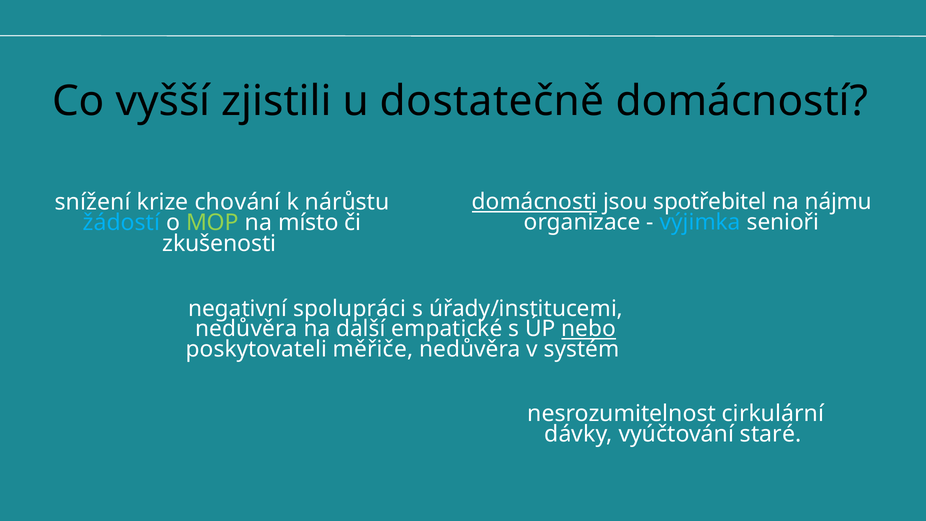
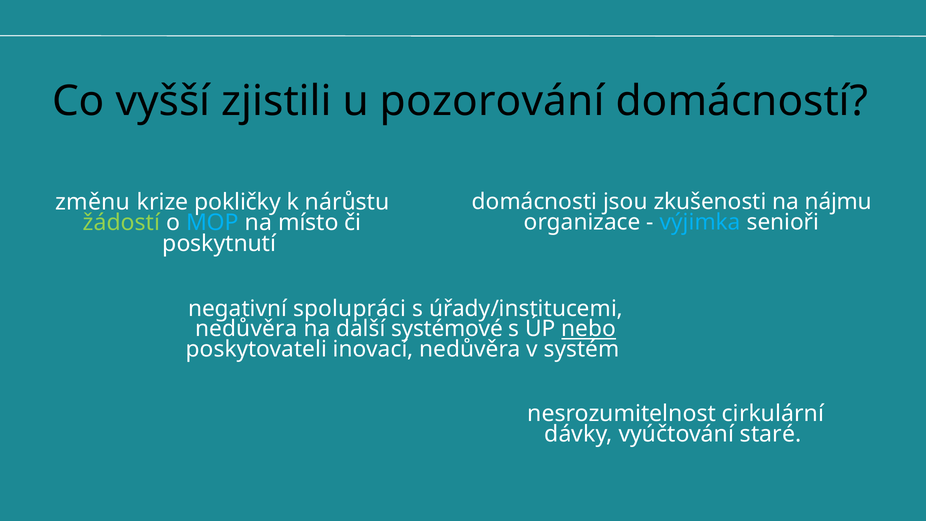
dostatečně: dostatečně -> pozorování
snížení: snížení -> změnu
chování: chování -> pokličky
domácnosti underline: present -> none
spotřebitel: spotřebitel -> zkušenosti
žádostí colour: light blue -> light green
MOP colour: light green -> light blue
zkušenosti: zkušenosti -> poskytnutí
empatické: empatické -> systémové
měřiče: měřiče -> inovací
